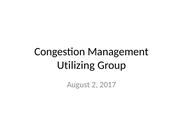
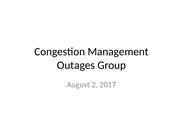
Utilizing: Utilizing -> Outages
